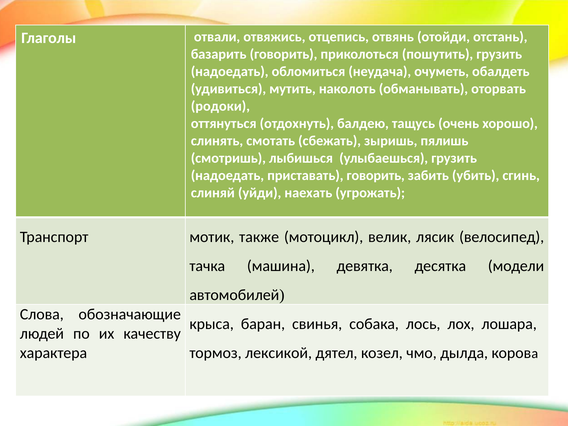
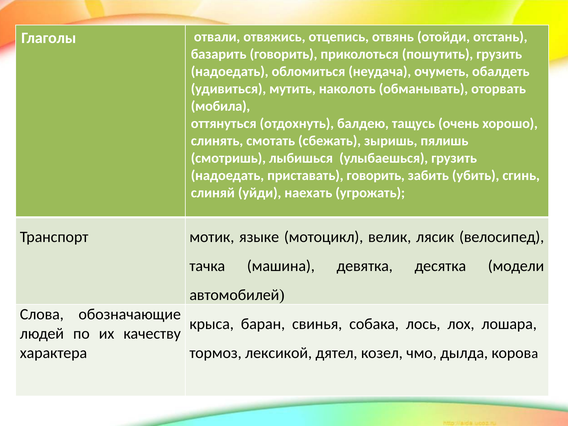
родоки: родоки -> мобила
также: также -> языке
